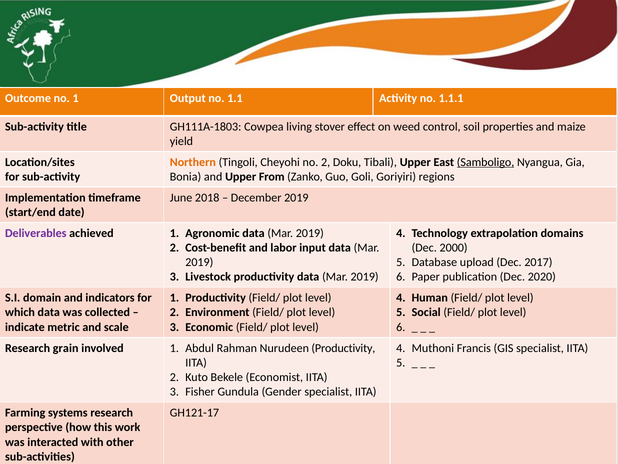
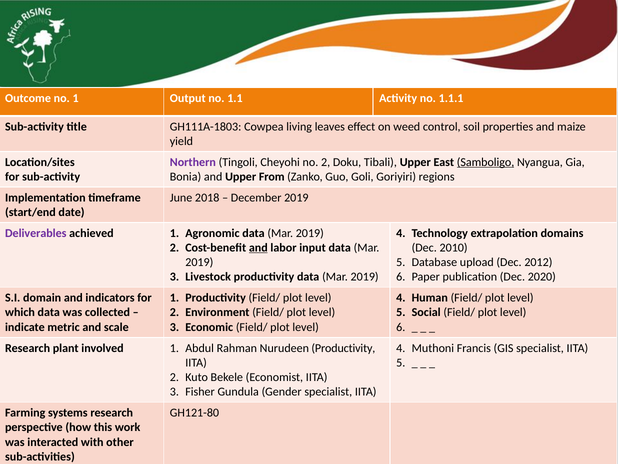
stover: stover -> leaves
Northern colour: orange -> purple
and at (258, 247) underline: none -> present
2000: 2000 -> 2010
2017: 2017 -> 2012
grain: grain -> plant
GH121-17: GH121-17 -> GH121-80
